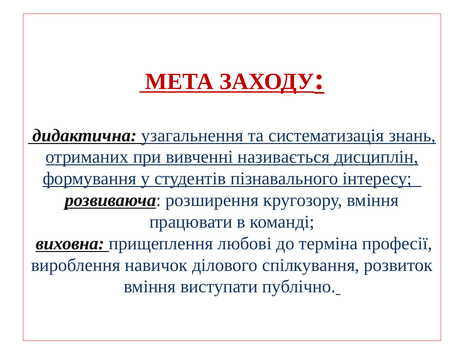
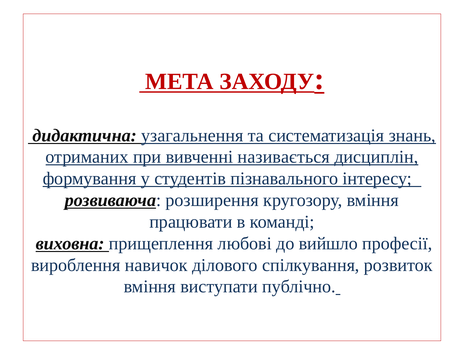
терміна: терміна -> вийшло
